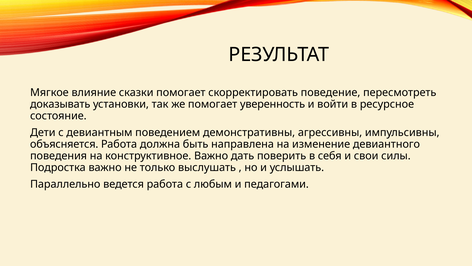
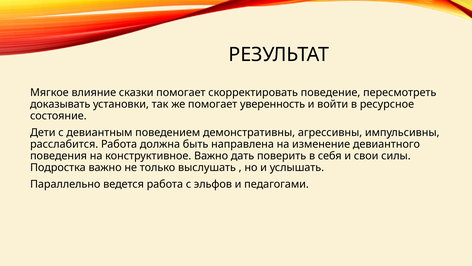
объясняется: объясняется -> расслабится
любым: любым -> эльфов
